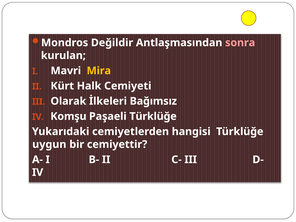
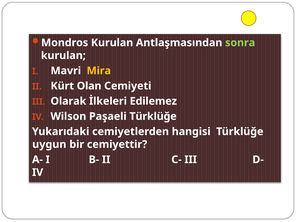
Mondros Değildir: Değildir -> Kurulan
sonra colour: pink -> light green
Halk: Halk -> Olan
Bağımsız: Bağımsız -> Edilemez
Komşu: Komşu -> Wilson
